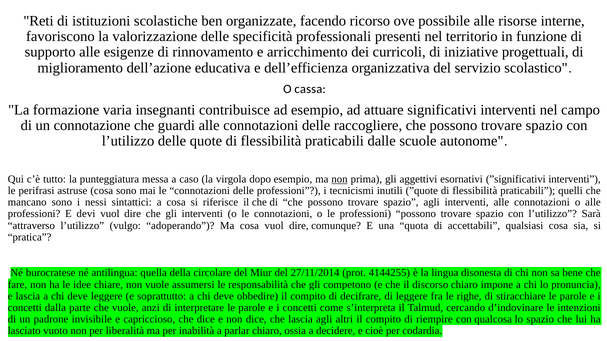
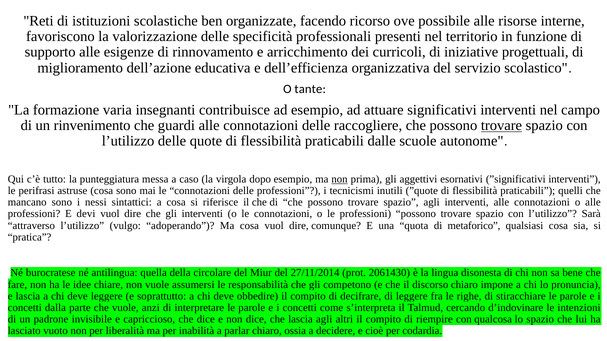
cassa: cassa -> tante
connotazione: connotazione -> rinvenimento
trovare at (501, 126) underline: none -> present
accettabili: accettabili -> metaforico
4144255: 4144255 -> 2061430
